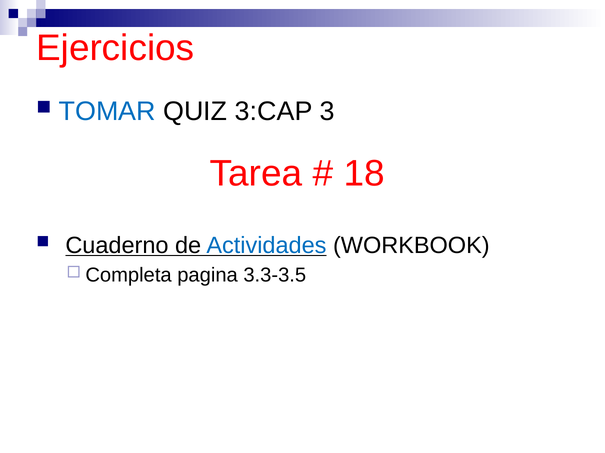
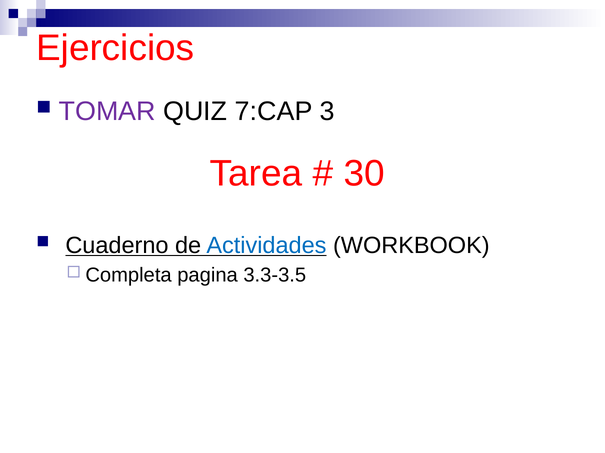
TOMAR colour: blue -> purple
3:CAP: 3:CAP -> 7:CAP
18: 18 -> 30
